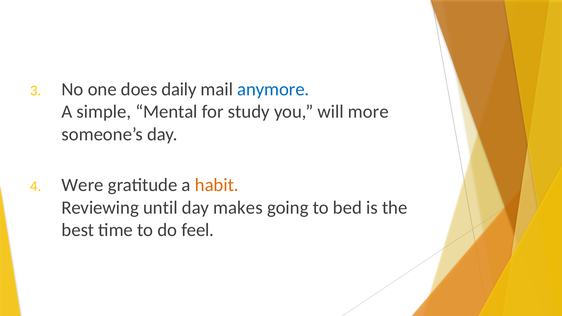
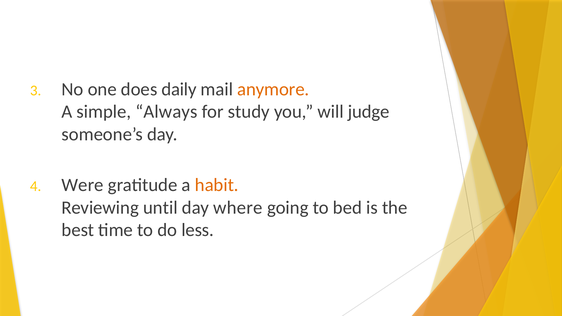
anymore colour: blue -> orange
Mental: Mental -> Always
more: more -> judge
makes: makes -> where
feel: feel -> less
